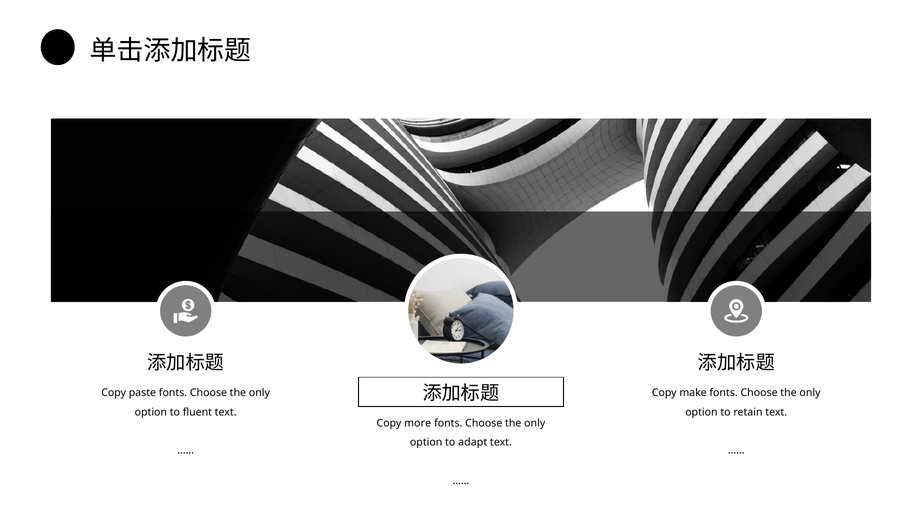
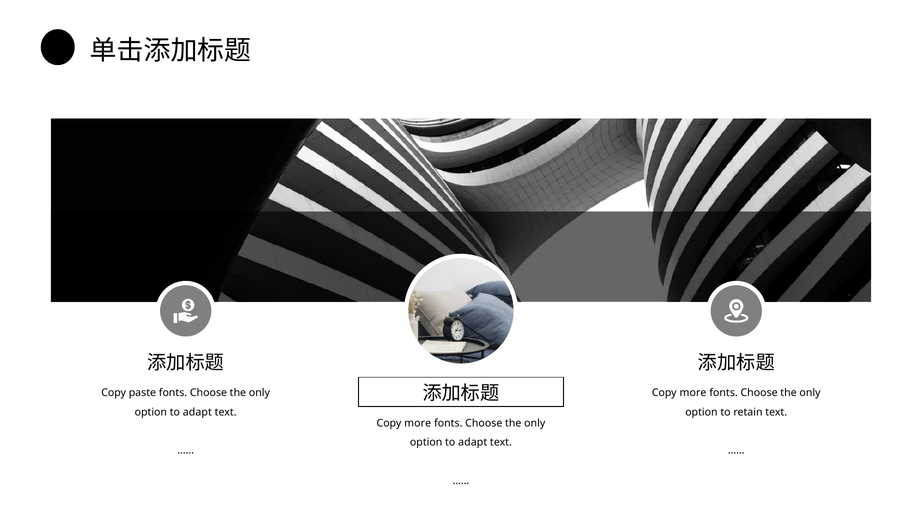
make at (693, 393): make -> more
fluent at (197, 412): fluent -> adapt
